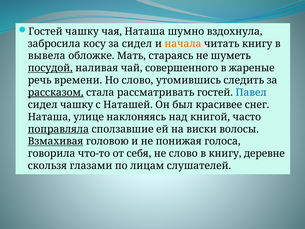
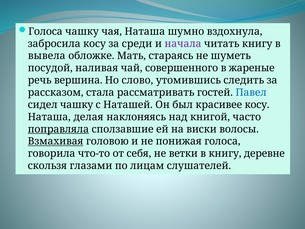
Гостей at (45, 31): Гостей -> Голоса
за сидел: сидел -> среди
начала colour: orange -> purple
посудой underline: present -> none
времени: времени -> вершина
рассказом underline: present -> none
красивее снег: снег -> косу
улице: улице -> делая
не слово: слово -> ветки
